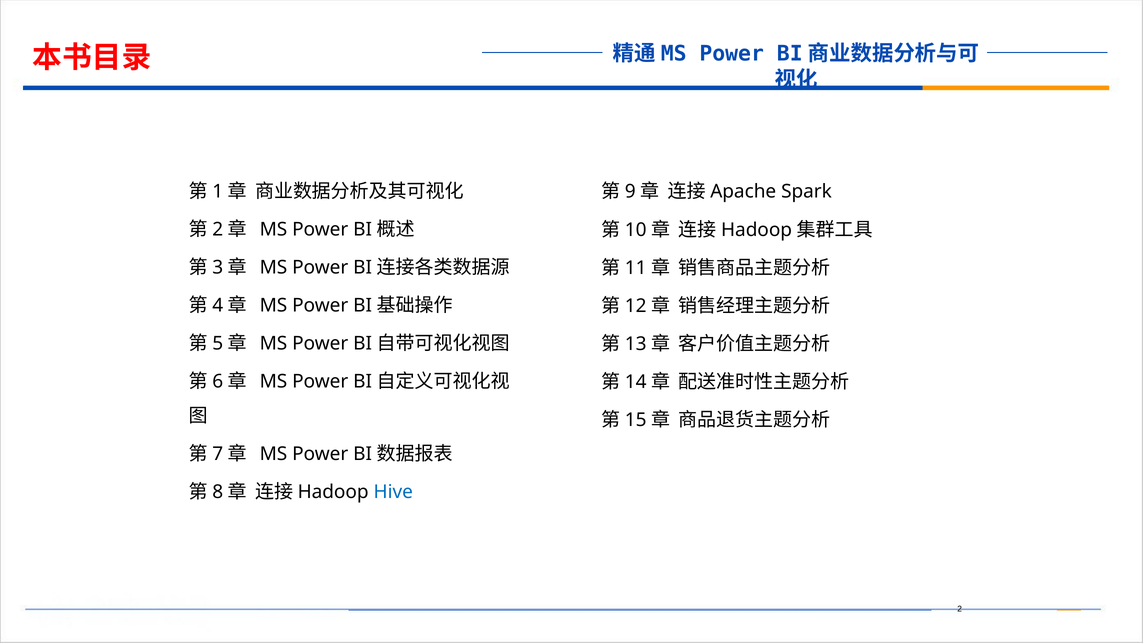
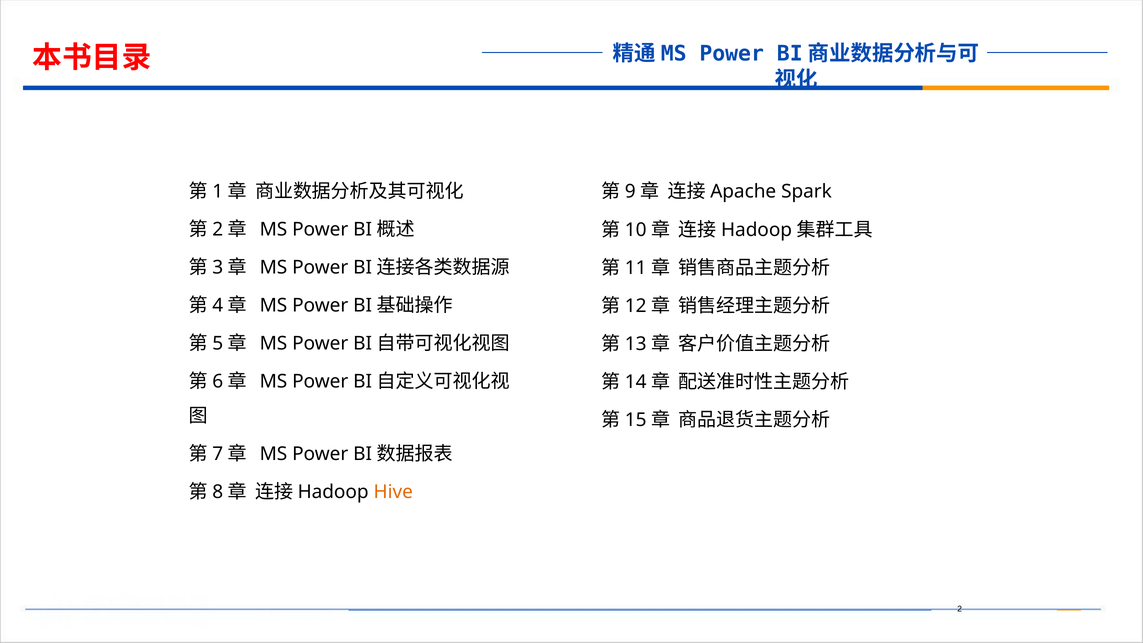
Hive colour: blue -> orange
